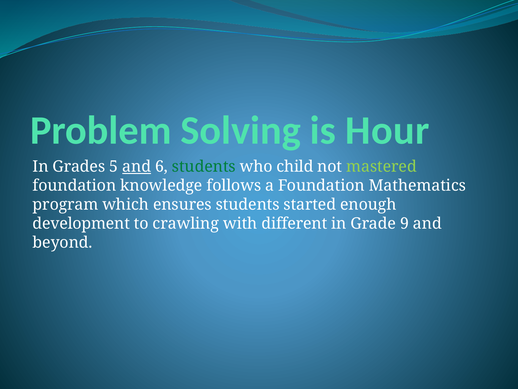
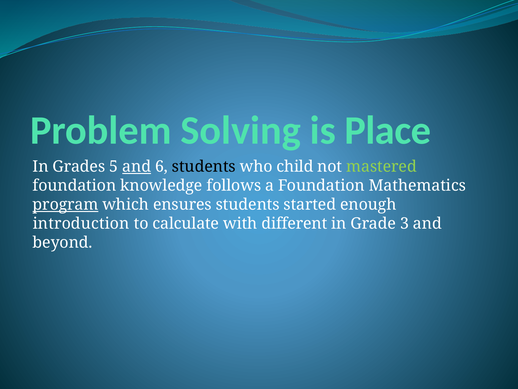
Hour: Hour -> Place
students at (204, 166) colour: green -> black
program underline: none -> present
development: development -> introduction
crawling: crawling -> calculate
9: 9 -> 3
